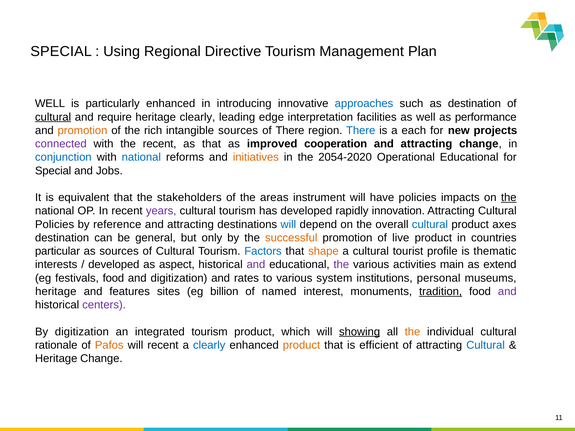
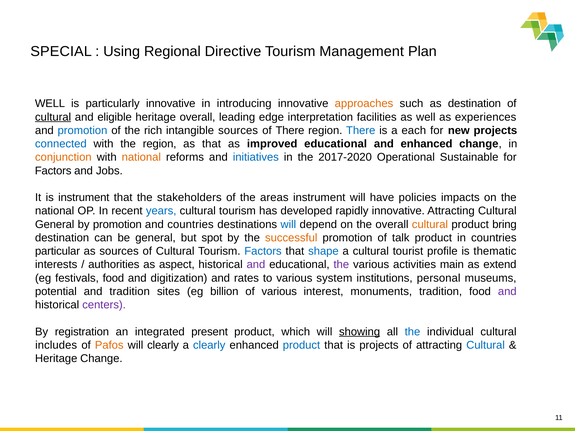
particularly enhanced: enhanced -> innovative
approaches colour: blue -> orange
require: require -> eligible
heritage clearly: clearly -> overall
performance: performance -> experiences
promotion at (82, 131) colour: orange -> blue
connected colour: purple -> blue
the recent: recent -> region
improved cooperation: cooperation -> educational
attracting at (426, 144): attracting -> enhanced
conjunction colour: blue -> orange
national at (141, 157) colour: blue -> orange
initiatives colour: orange -> blue
2054-2020: 2054-2020 -> 2017-2020
Operational Educational: Educational -> Sustainable
Special at (53, 171): Special -> Factors
is equivalent: equivalent -> instrument
the at (509, 198) underline: present -> none
years colour: purple -> blue
rapidly innovation: innovation -> innovative
Policies at (55, 224): Policies -> General
by reference: reference -> promotion
attracting at (191, 224): attracting -> countries
cultural at (430, 224) colour: blue -> orange
axes: axes -> bring
only: only -> spot
live: live -> talk
shape colour: orange -> blue
developed at (114, 265): developed -> authorities
heritage at (56, 292): heritage -> potential
and features: features -> tradition
of named: named -> various
tradition at (441, 292) underline: present -> none
By digitization: digitization -> registration
integrated tourism: tourism -> present
the at (412, 332) colour: orange -> blue
rationale: rationale -> includes
will recent: recent -> clearly
product at (301, 345) colour: orange -> blue
is efficient: efficient -> projects
